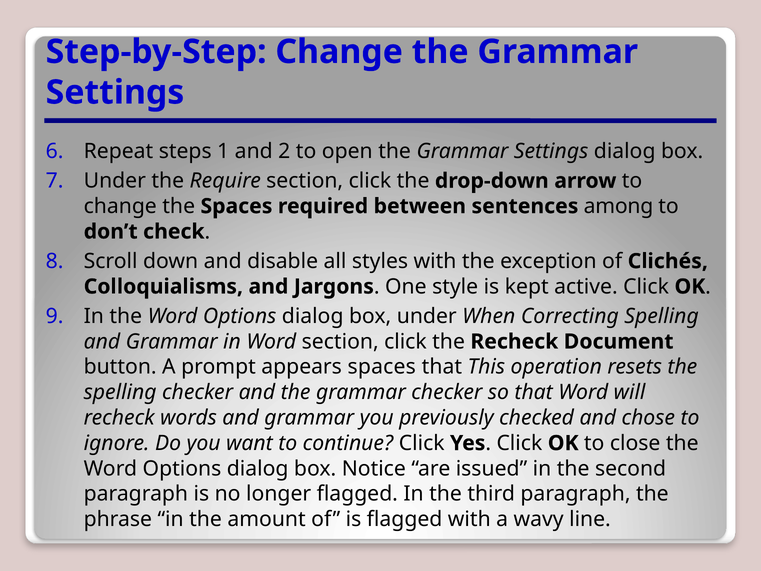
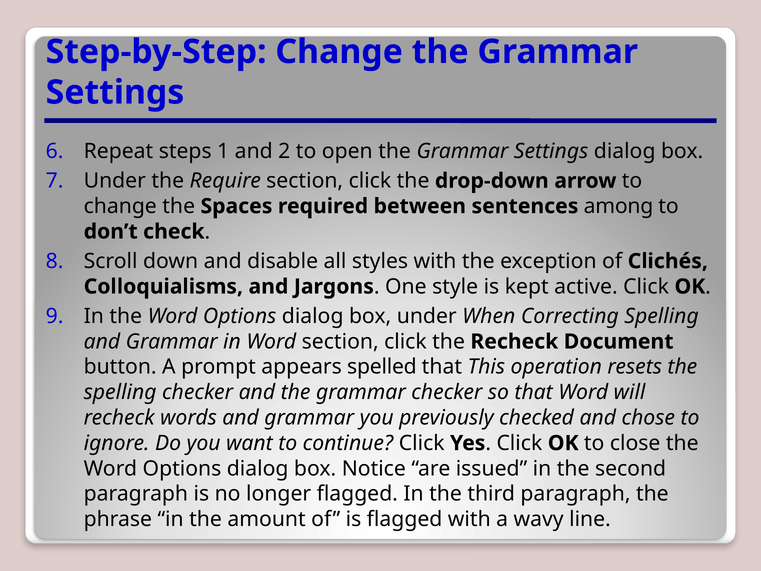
appears spaces: spaces -> spelled
